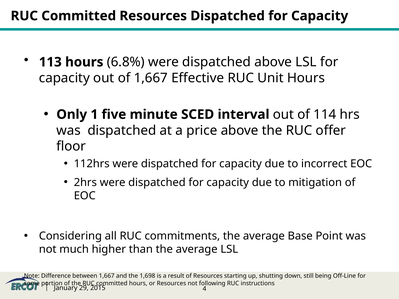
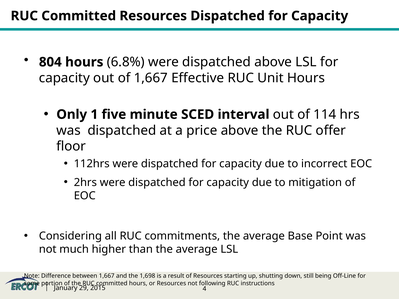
113: 113 -> 804
